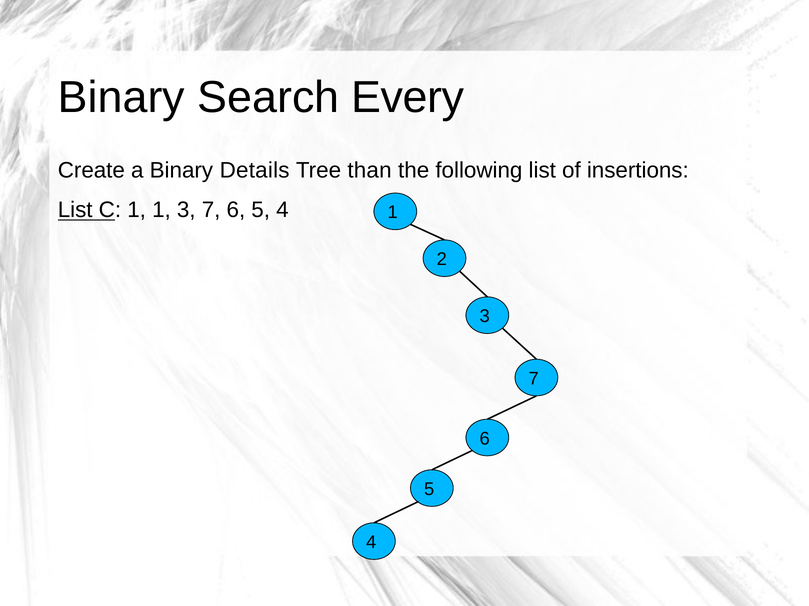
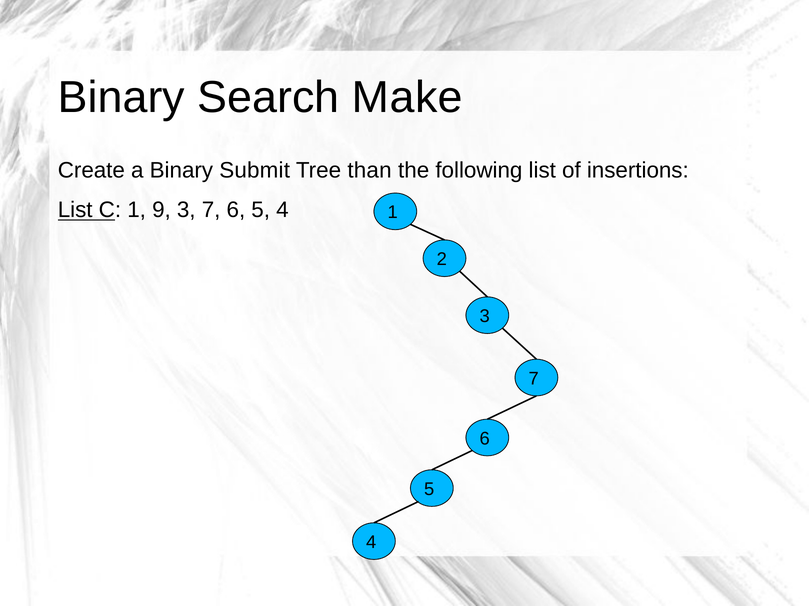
Every: Every -> Make
Details: Details -> Submit
1 1: 1 -> 9
